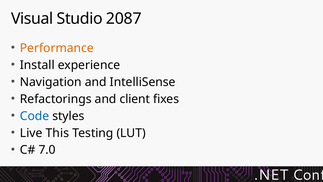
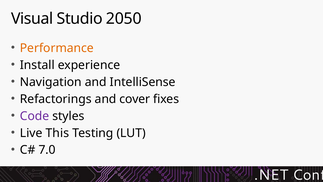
2087: 2087 -> 2050
client: client -> cover
Code colour: blue -> purple
